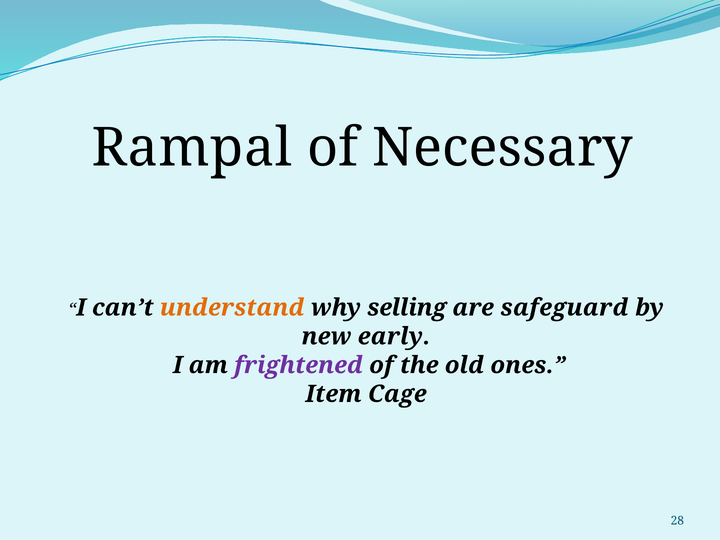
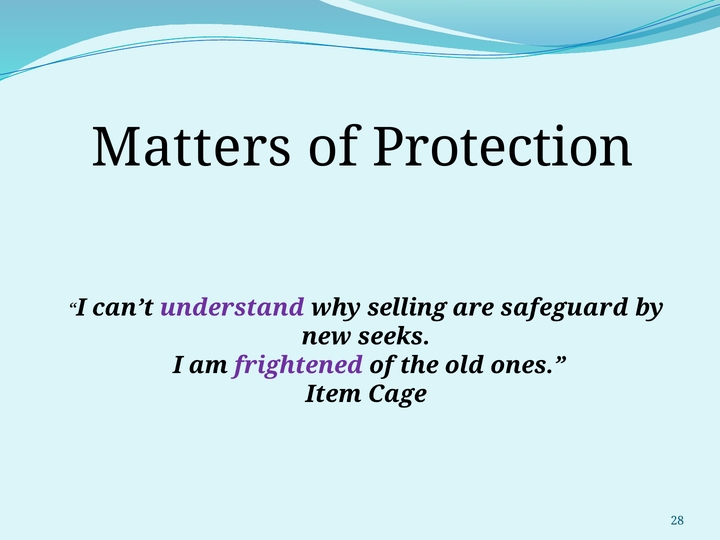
Rampal: Rampal -> Matters
Necessary: Necessary -> Protection
understand colour: orange -> purple
early: early -> seeks
